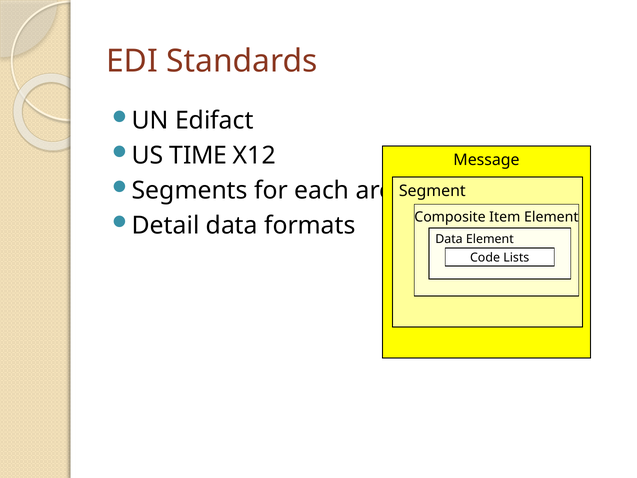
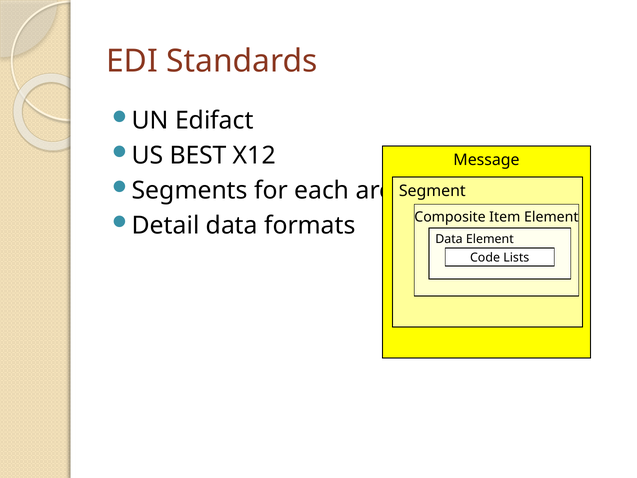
TIME: TIME -> BEST
